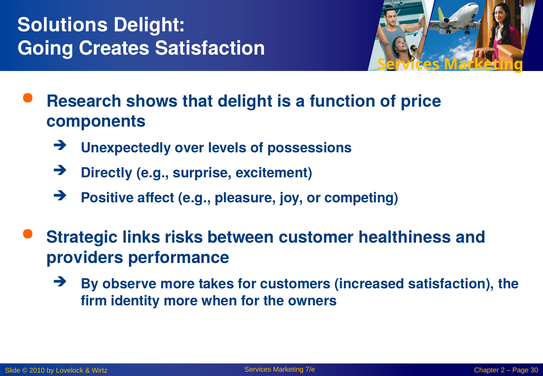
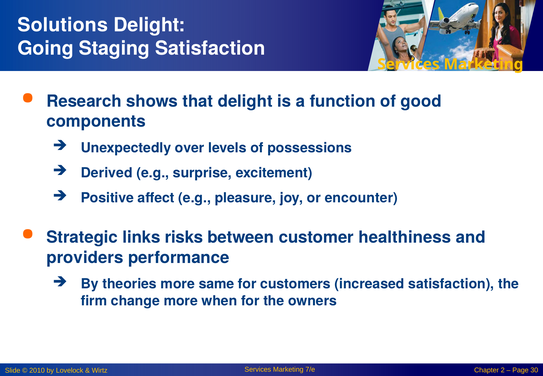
Creates: Creates -> Staging
price: price -> good
Directly: Directly -> Derived
competing: competing -> encounter
observe: observe -> theories
takes: takes -> same
identity: identity -> change
